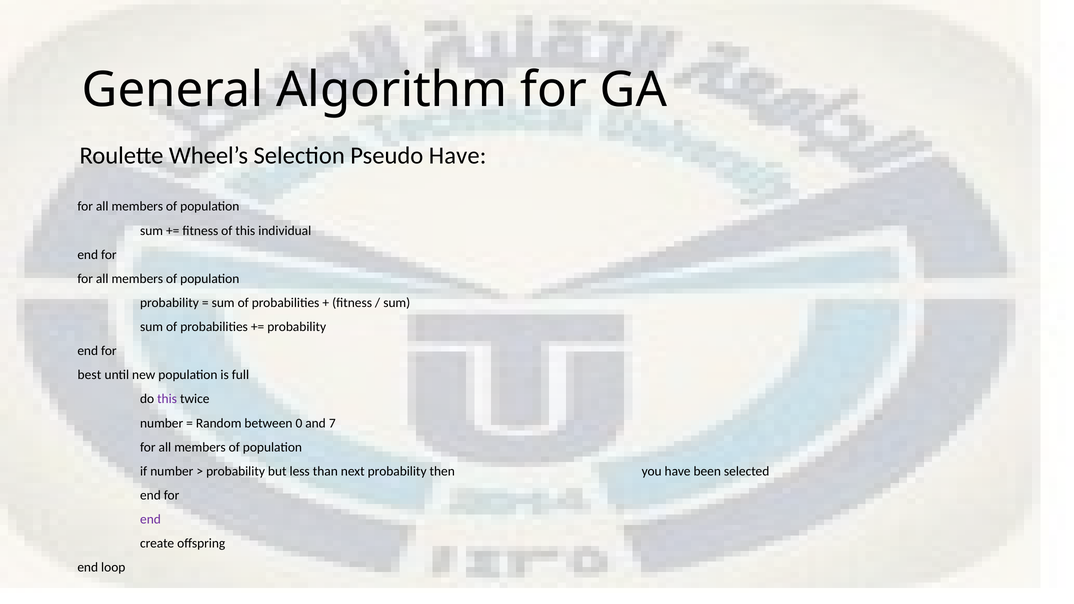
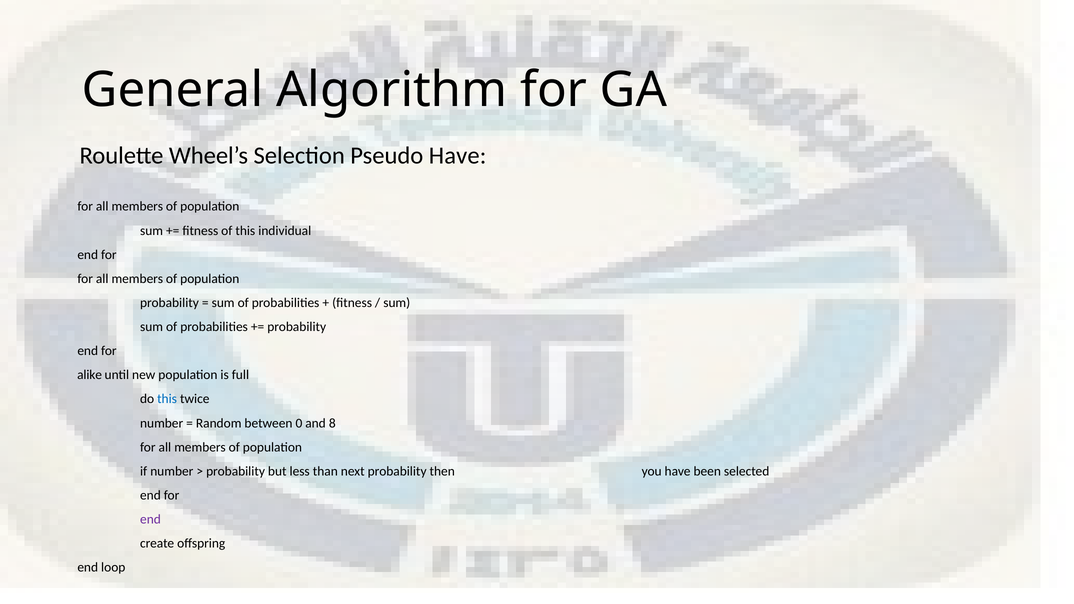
best: best -> alike
this at (167, 399) colour: purple -> blue
7: 7 -> 8
